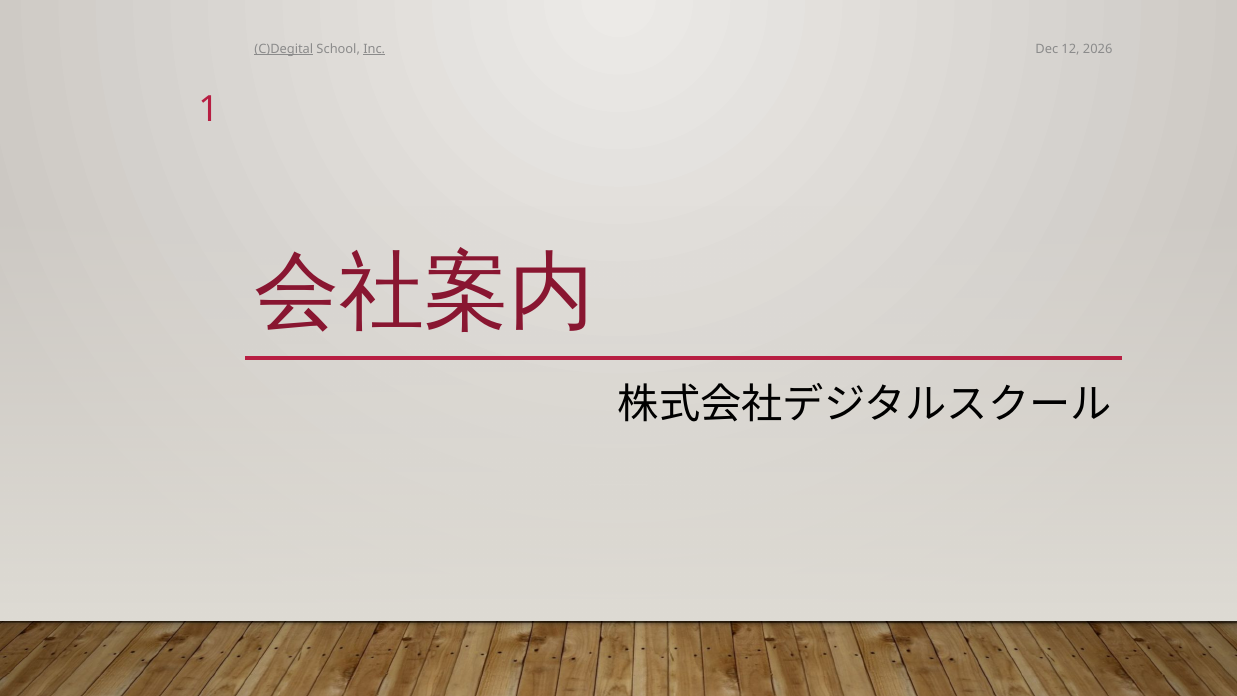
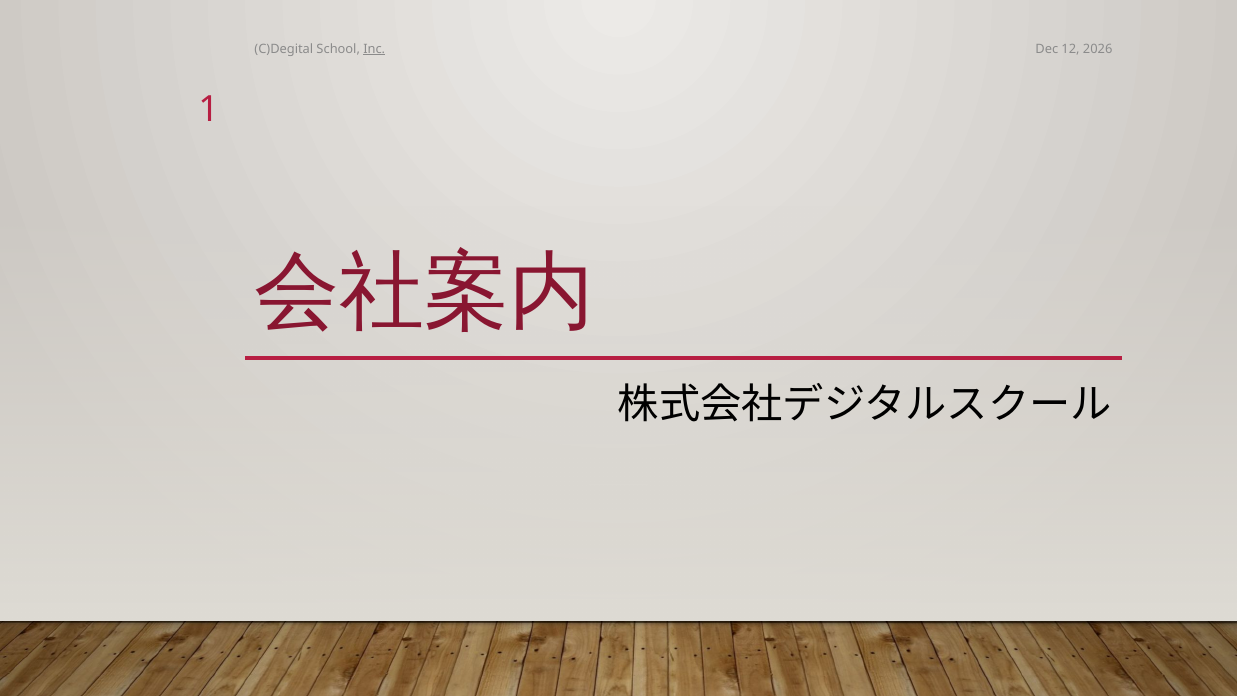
C)Degital underline: present -> none
